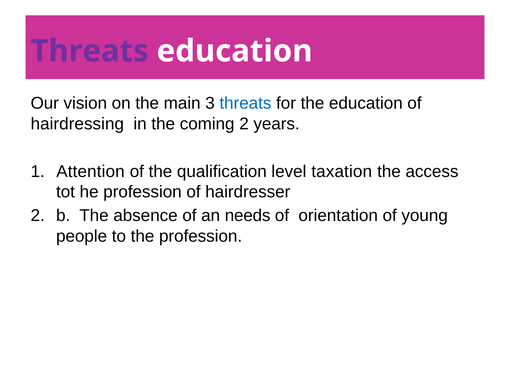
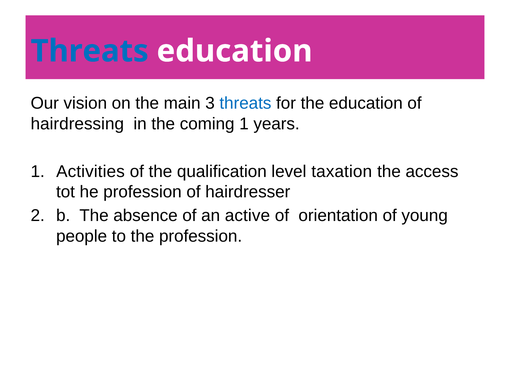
Threats at (90, 51) colour: purple -> blue
coming 2: 2 -> 1
Attention: Attention -> Activities
needs: needs -> active
